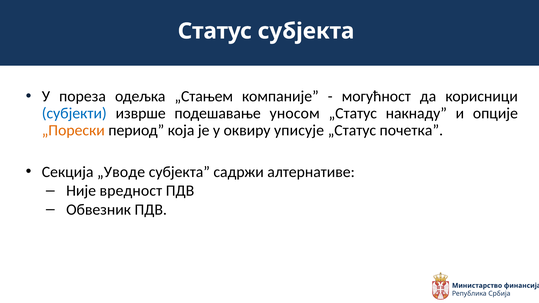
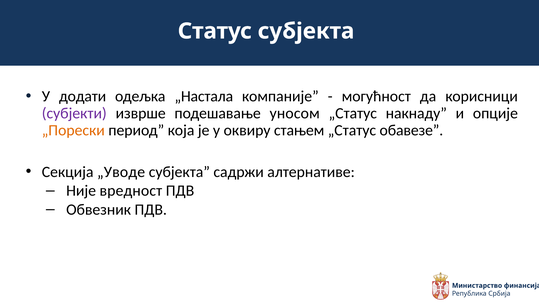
пореза: пореза -> додати
„Стањем: „Стањем -> „Настала
субјекти colour: blue -> purple
уписује: уписује -> стањем
почетка: почетка -> обавезе
